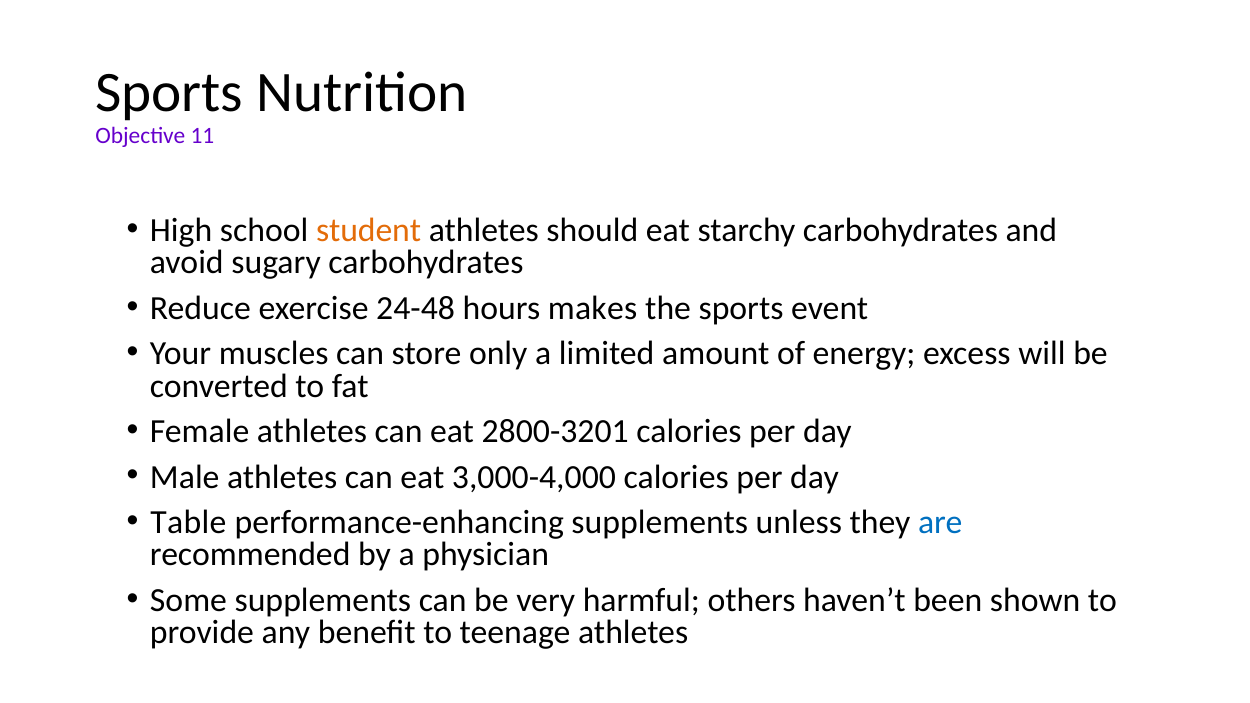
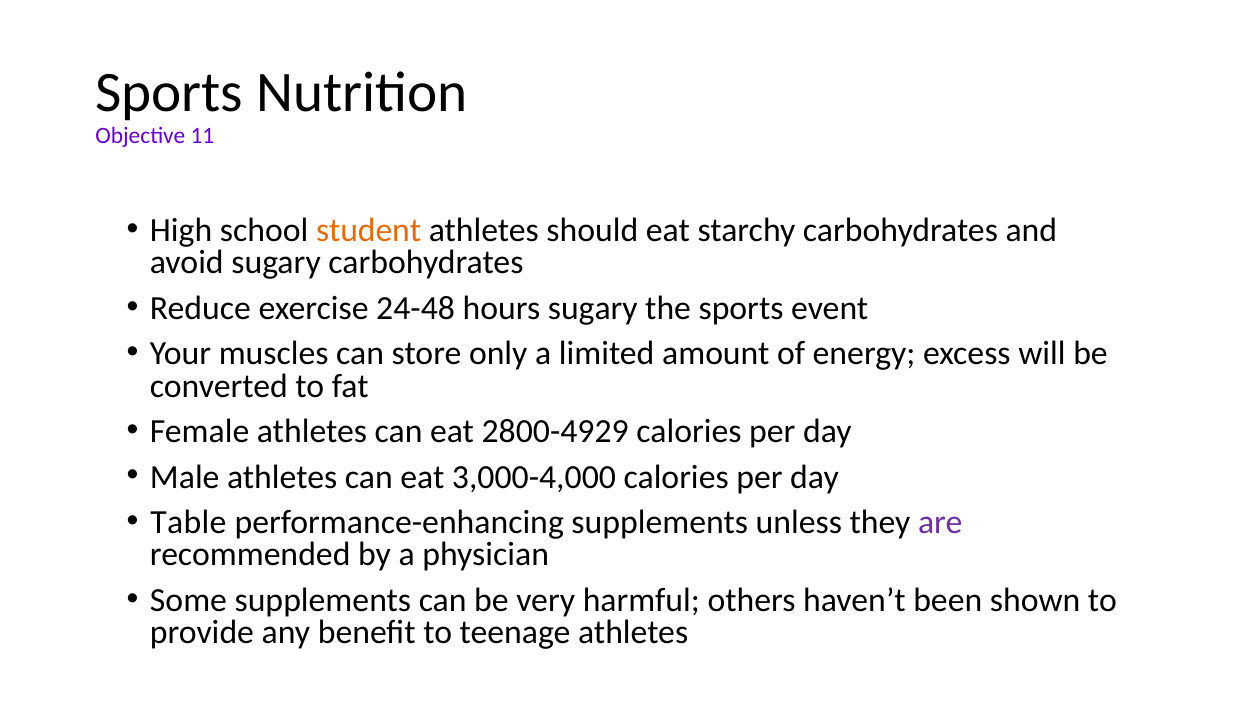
hours makes: makes -> sugary
2800-3201: 2800-3201 -> 2800-4929
are colour: blue -> purple
